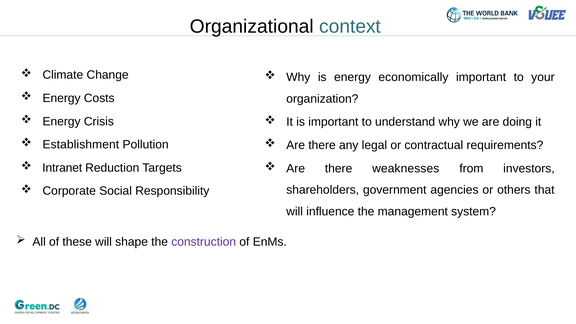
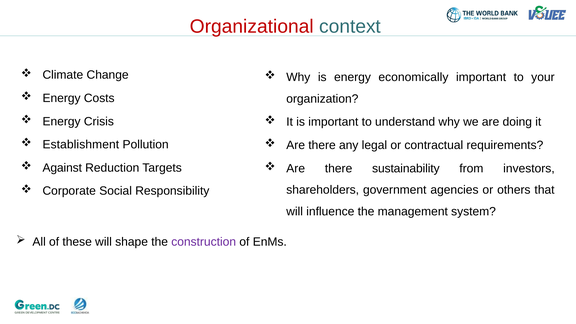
Organizational colour: black -> red
Intranet: Intranet -> Against
weaknesses: weaknesses -> sustainability
